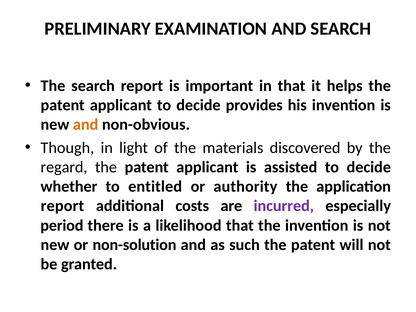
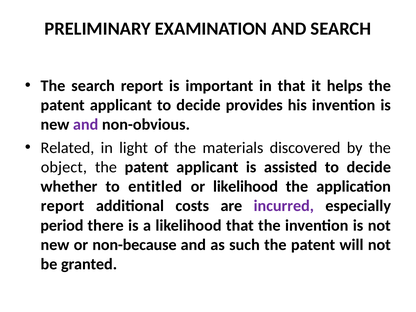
and at (86, 125) colour: orange -> purple
Though: Though -> Related
regard: regard -> object
or authority: authority -> likelihood
non-solution: non-solution -> non-because
